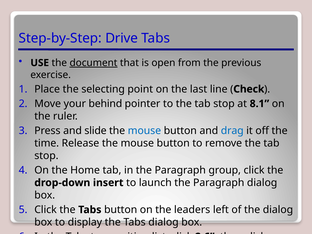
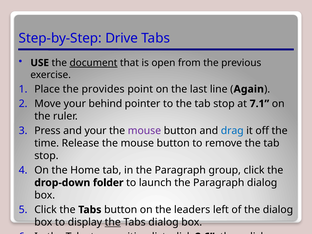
selecting: selecting -> provides
Check: Check -> Again
8.1: 8.1 -> 7.1
and slide: slide -> your
mouse at (144, 131) colour: blue -> purple
insert: insert -> folder
the at (113, 222) underline: none -> present
